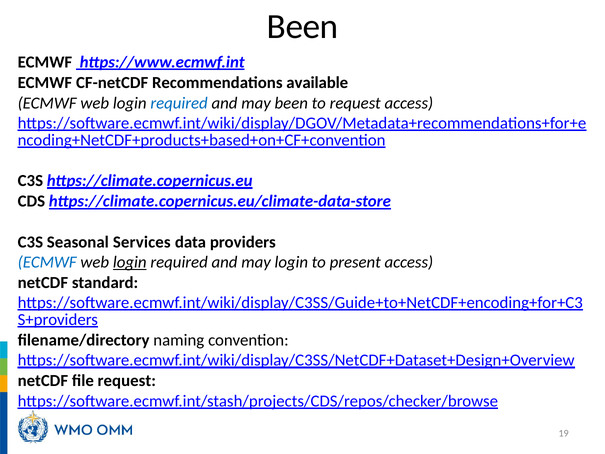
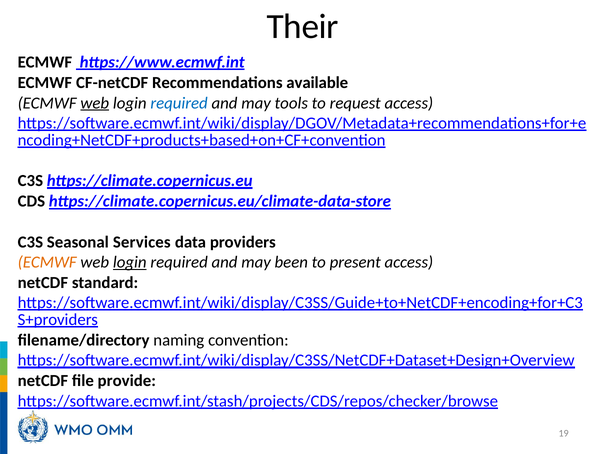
Been at (303, 27): Been -> Their
web at (95, 103) underline: none -> present
may been: been -> tools
ECMWF at (47, 262) colour: blue -> orange
may login: login -> been
file request: request -> provide
